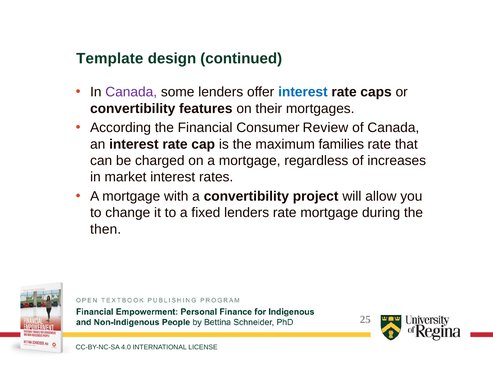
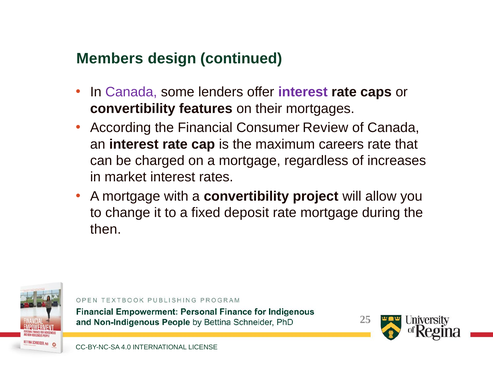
Template: Template -> Members
interest at (303, 92) colour: blue -> purple
families: families -> careers
fixed lenders: lenders -> deposit
